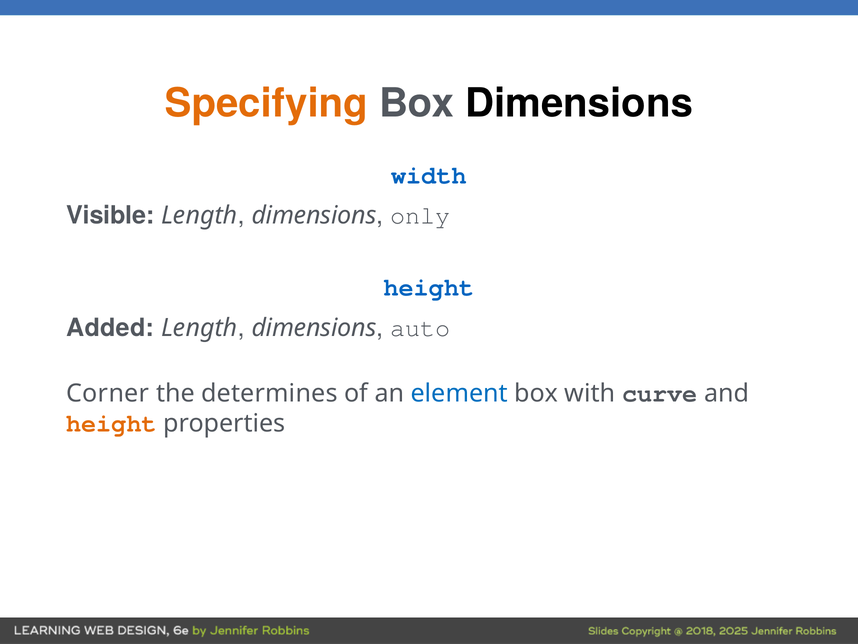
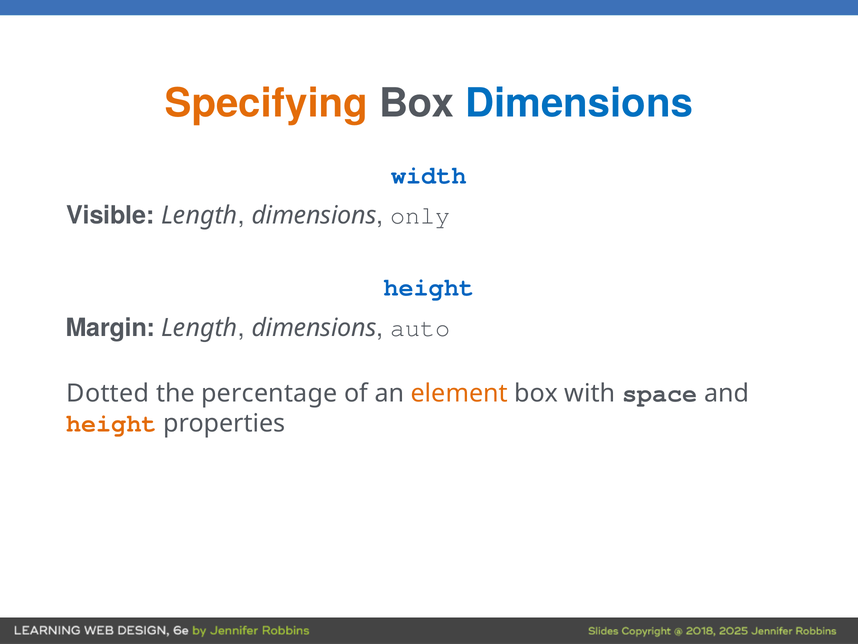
Dimensions at (579, 103) colour: black -> blue
Added: Added -> Margin
Corner: Corner -> Dotted
determines: determines -> percentage
element colour: blue -> orange
curve: curve -> space
